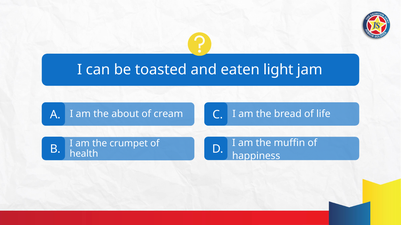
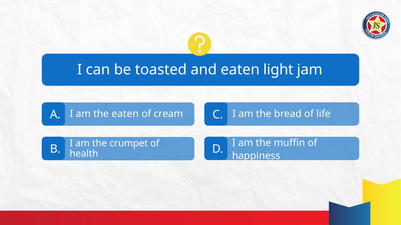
the about: about -> eaten
